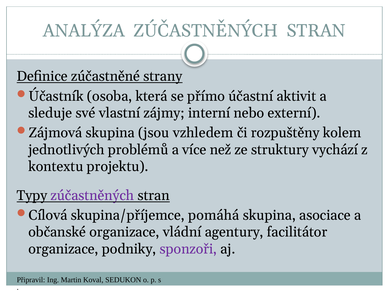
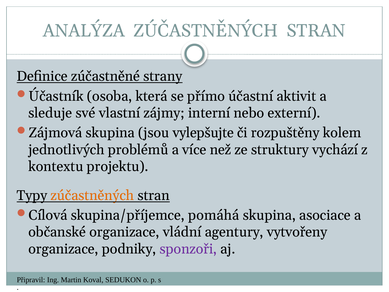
vzhledem: vzhledem -> vylepšujte
zúčastněných at (92, 195) colour: purple -> orange
facilitátor: facilitátor -> vytvořeny
